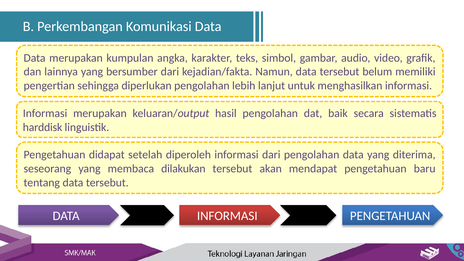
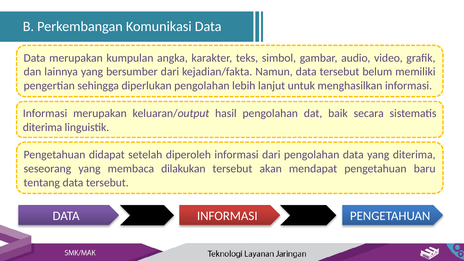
harddisk at (43, 127): harddisk -> diterima
